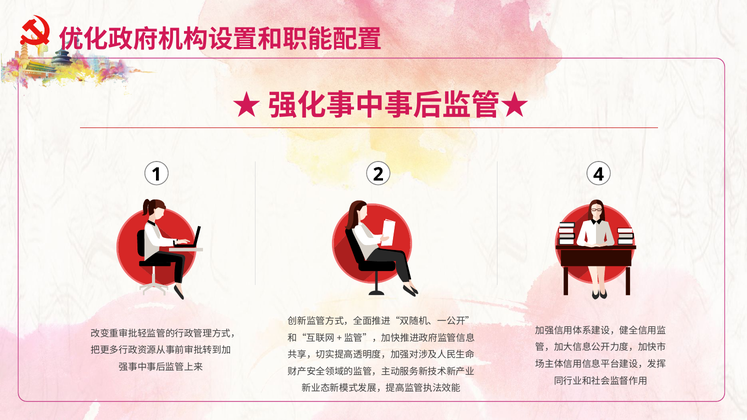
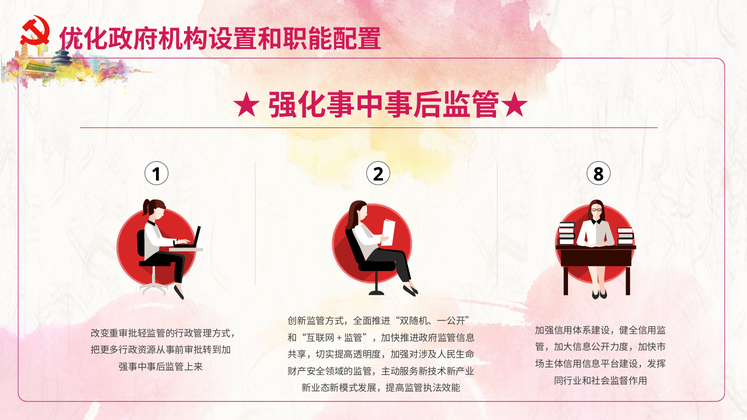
4: 4 -> 8
